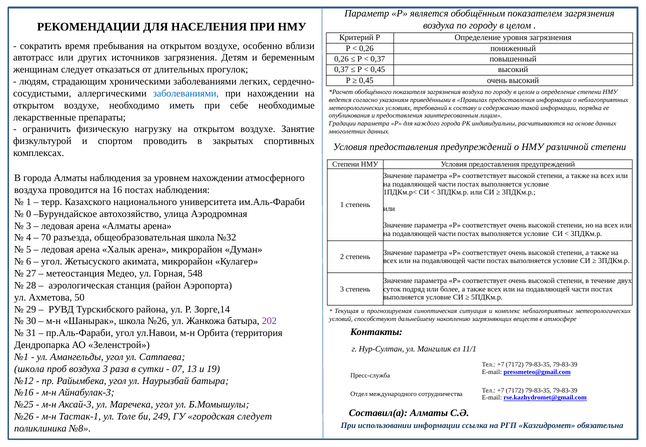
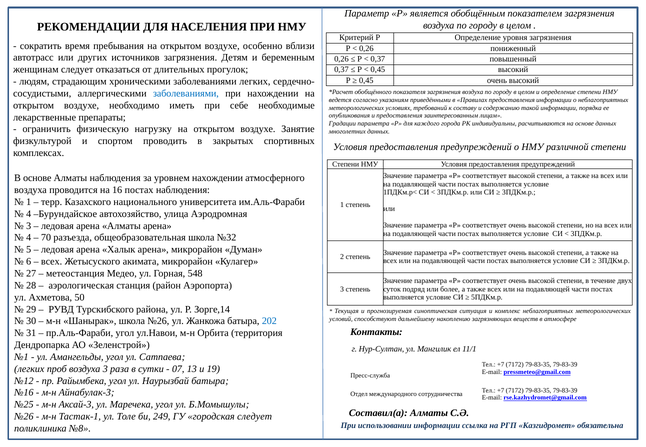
В города: города -> основе
0 at (29, 214): 0 -> 4
угол at (52, 262): угол -> всех
202 colour: purple -> blue
школа at (29, 369): школа -> легких
